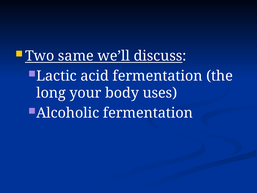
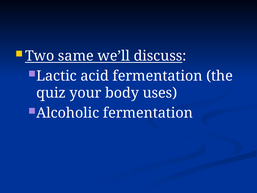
long: long -> quiz
